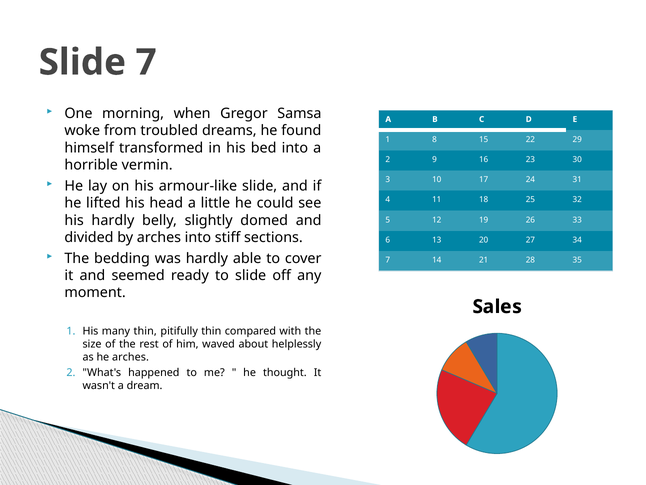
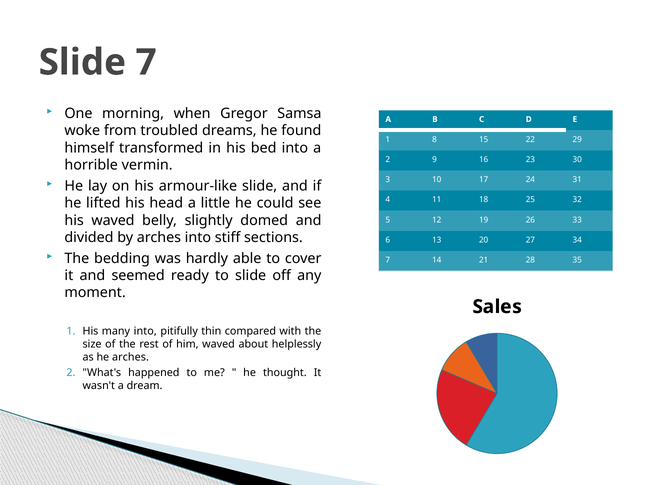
his hardly: hardly -> waved
many thin: thin -> into
